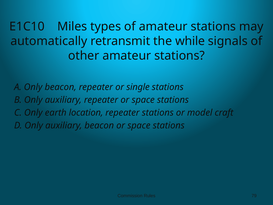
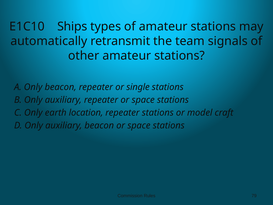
Miles: Miles -> Ships
while: while -> team
